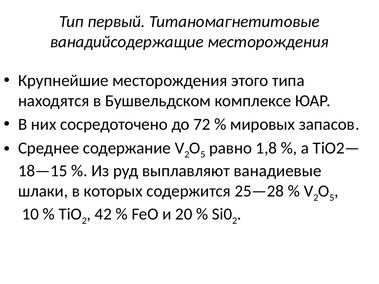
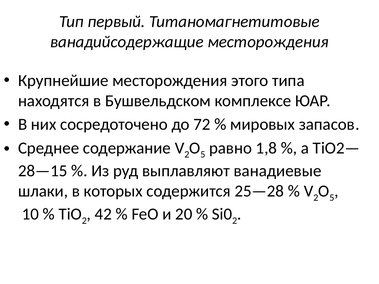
18—15: 18—15 -> 28—15
